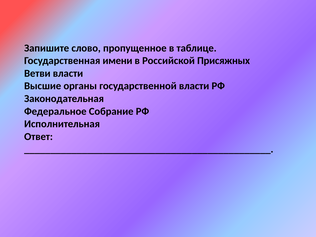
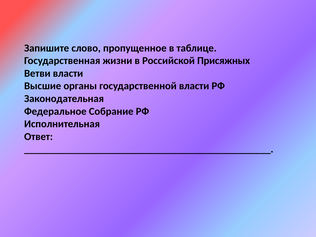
имени: имени -> жизни
